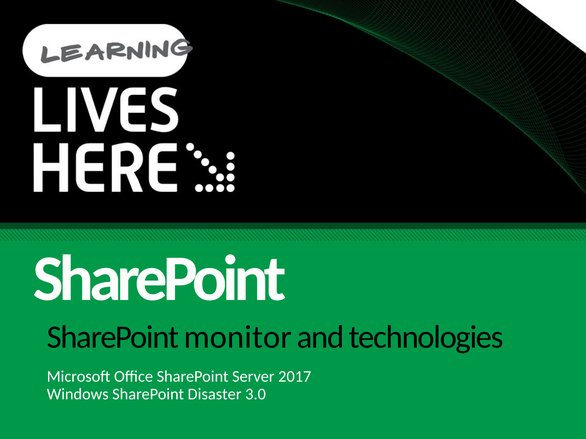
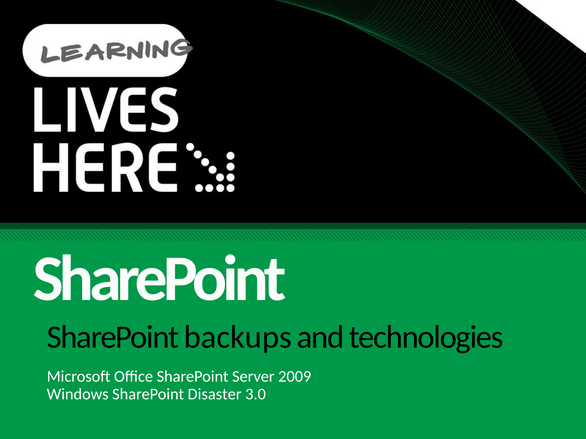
monitor: monitor -> backups
2017: 2017 -> 2009
